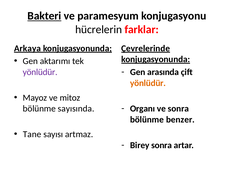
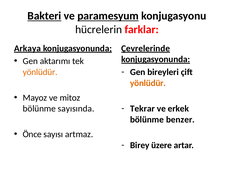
paramesyum underline: none -> present
arasında: arasında -> bireyleri
yönlüdür at (40, 72) colour: purple -> orange
Organı: Organı -> Tekrar
ve sonra: sonra -> erkek
Tane: Tane -> Önce
Birey sonra: sonra -> üzere
